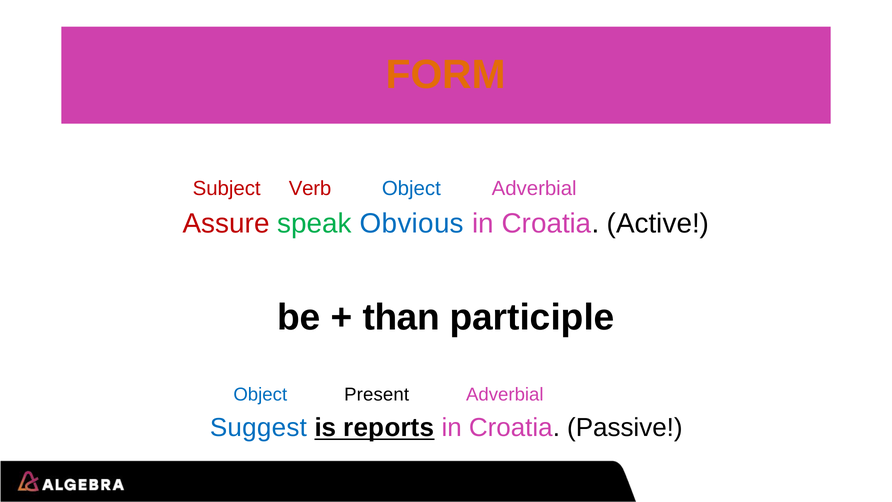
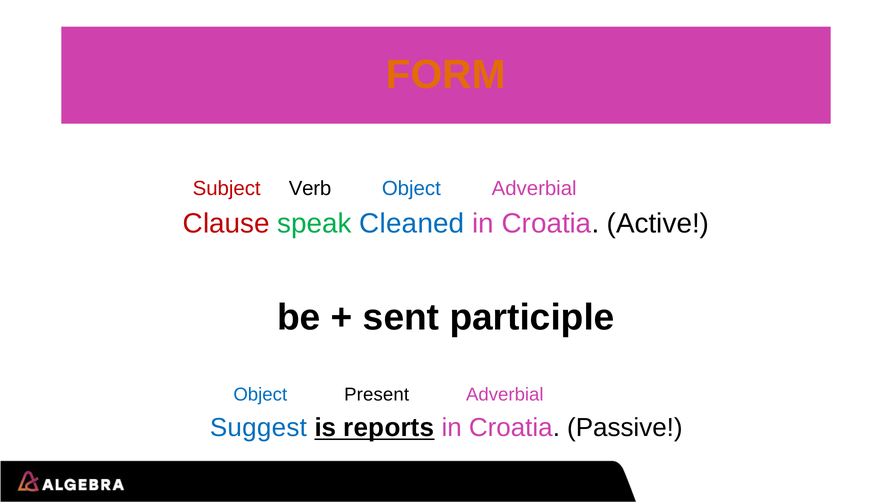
Verb colour: red -> black
Assure: Assure -> Clause
Obvious: Obvious -> Cleaned
than: than -> sent
